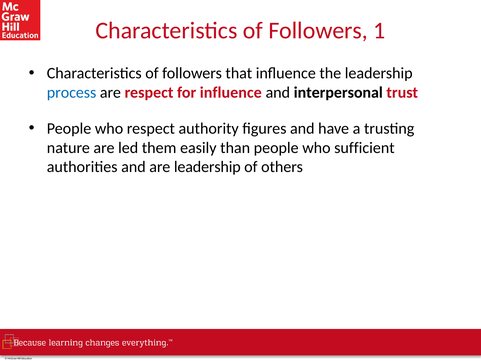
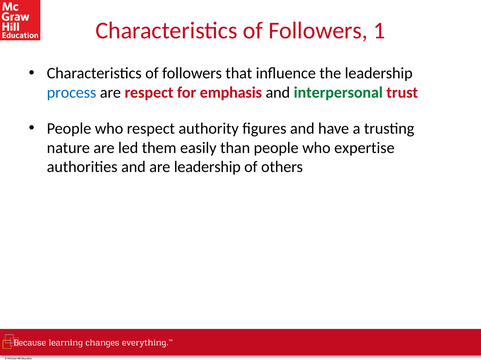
for influence: influence -> emphasis
interpersonal colour: black -> green
sufficient: sufficient -> expertise
